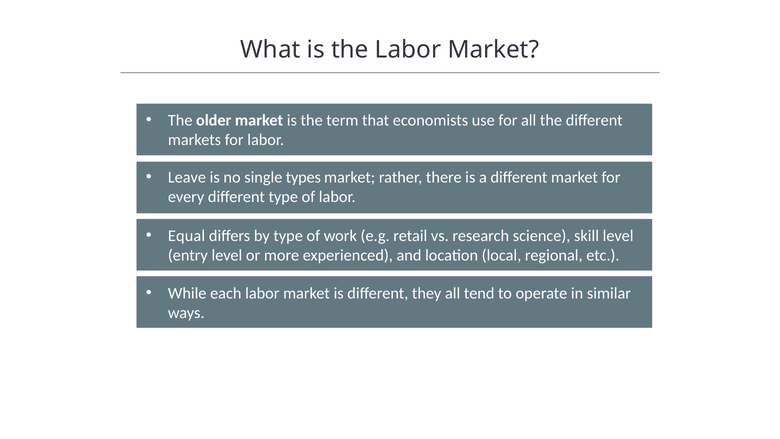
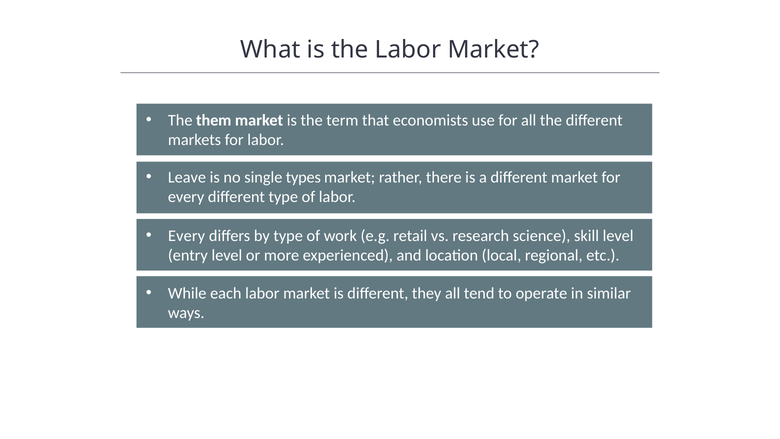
older: older -> them
Equal at (187, 236): Equal -> Every
